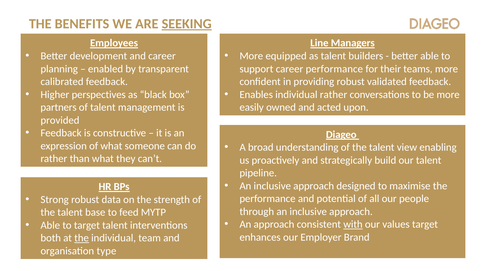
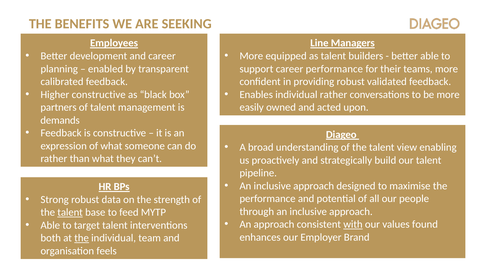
SEEKING underline: present -> none
Higher perspectives: perspectives -> constructive
provided: provided -> demands
talent at (70, 213) underline: none -> present
values target: target -> found
type: type -> feels
